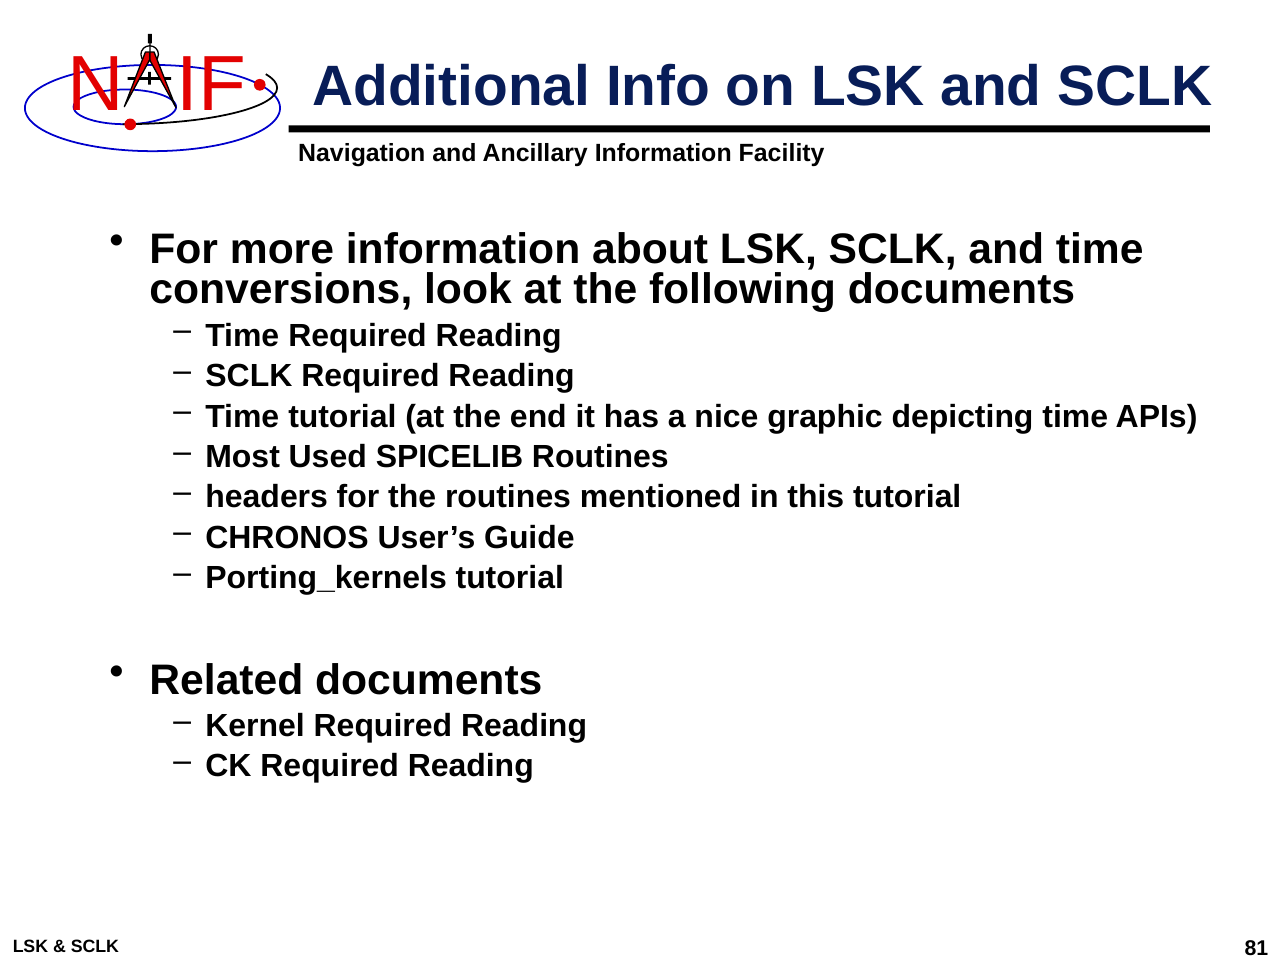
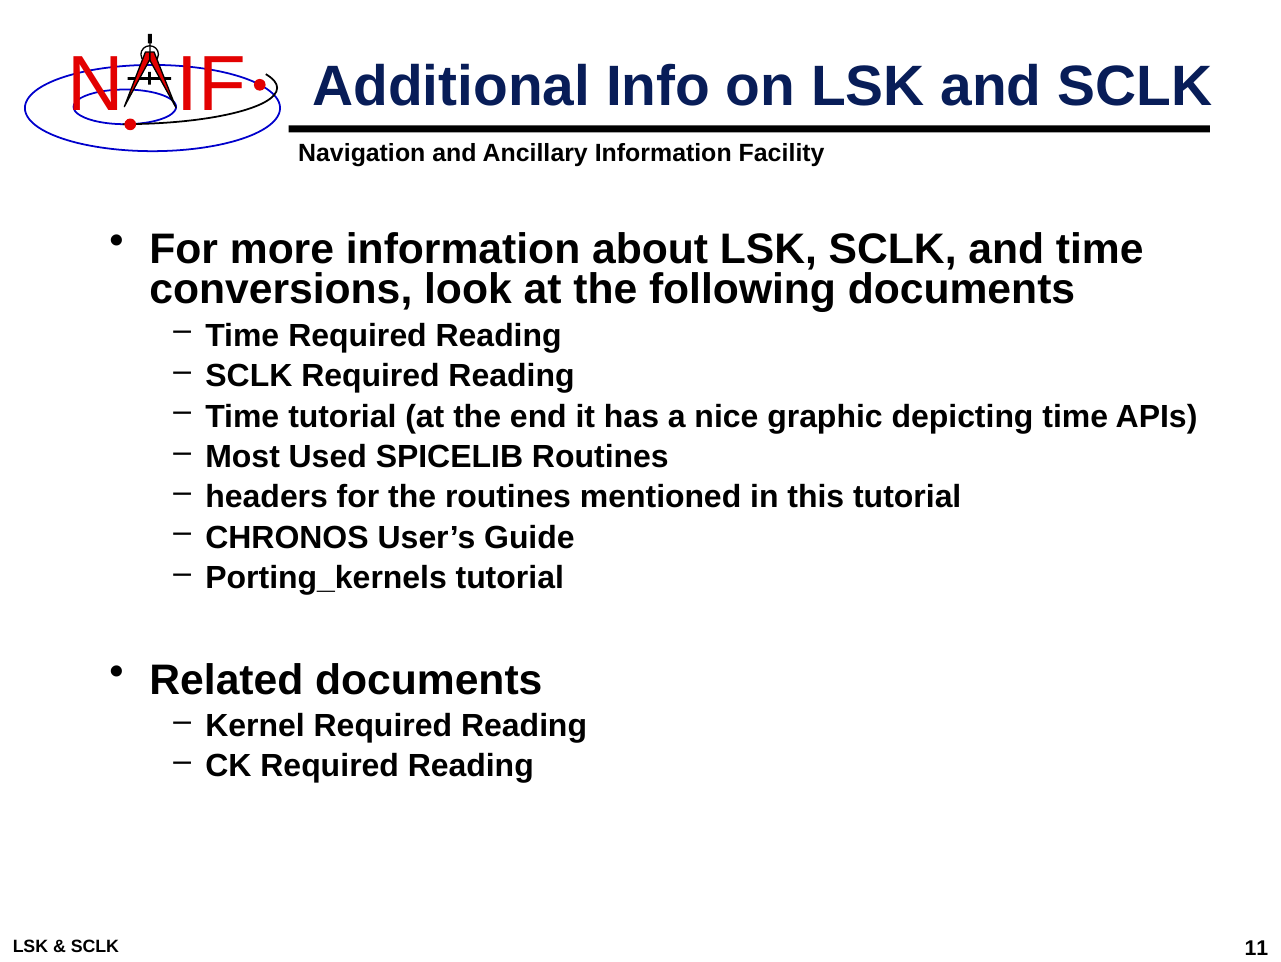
81: 81 -> 11
